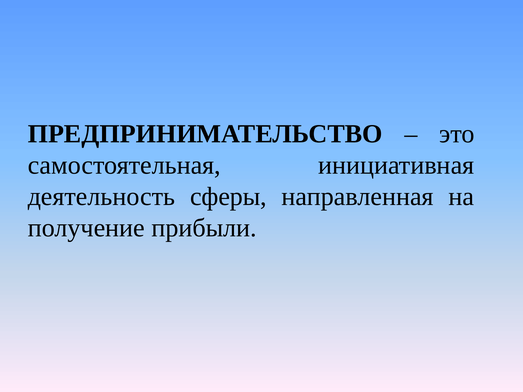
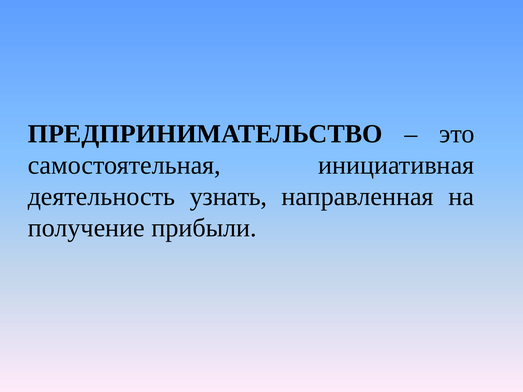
сферы: сферы -> узнать
